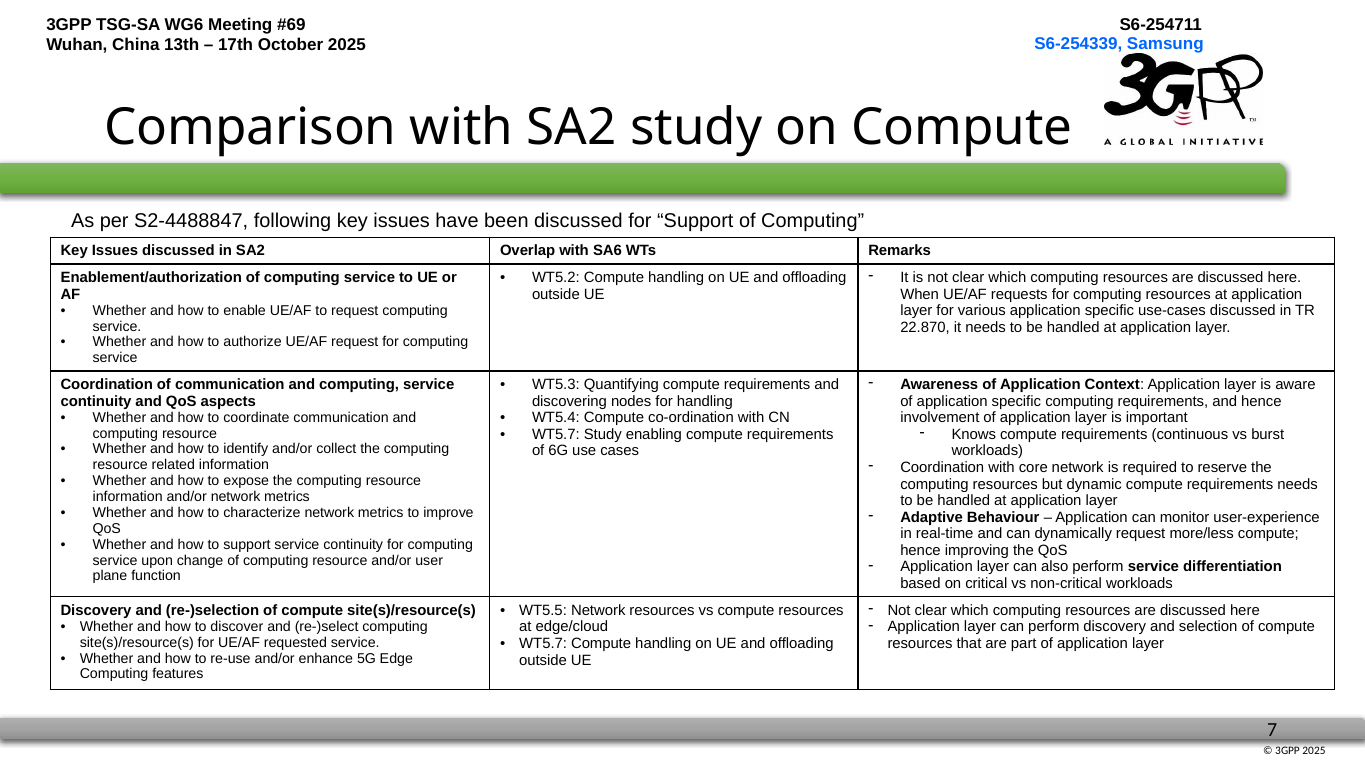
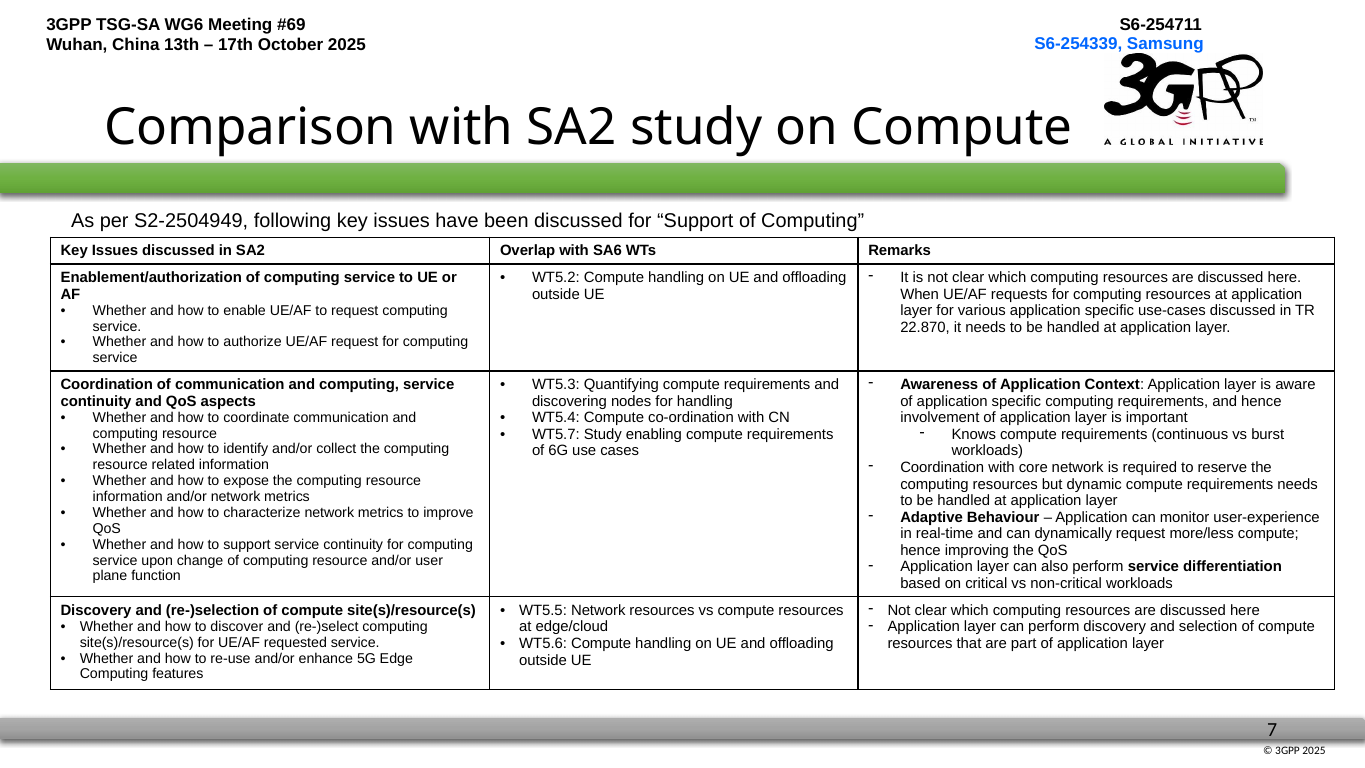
S2-4488847: S2-4488847 -> S2-2504949
WT5.7 at (543, 643): WT5.7 -> WT5.6
